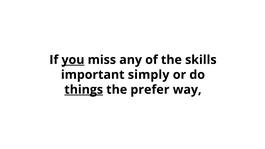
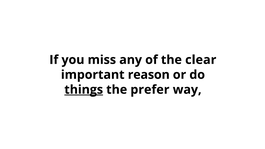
you underline: present -> none
skills: skills -> clear
simply: simply -> reason
